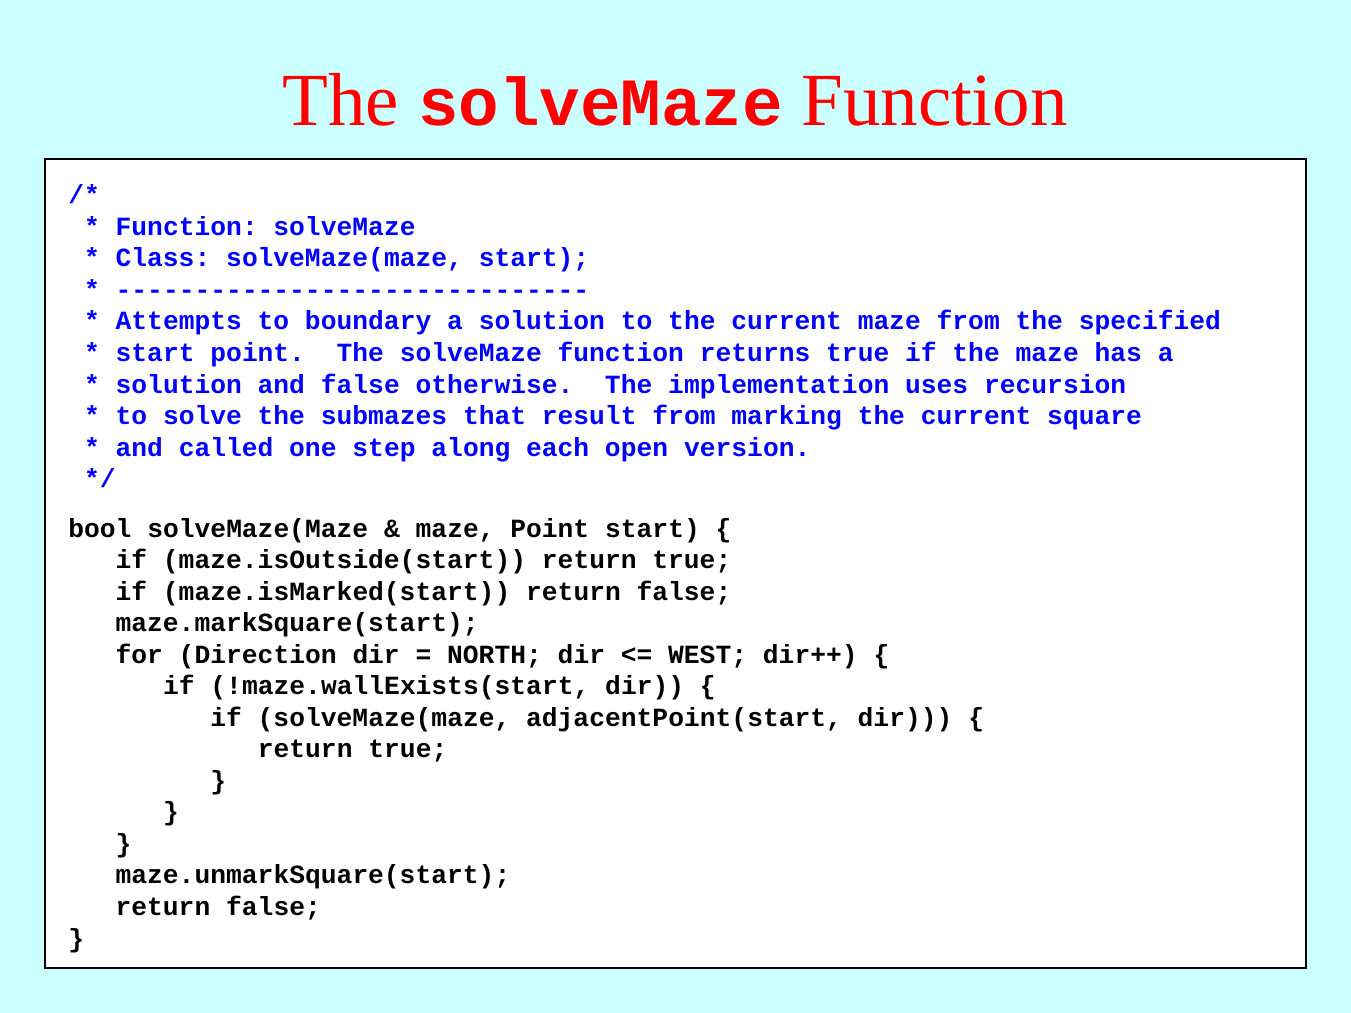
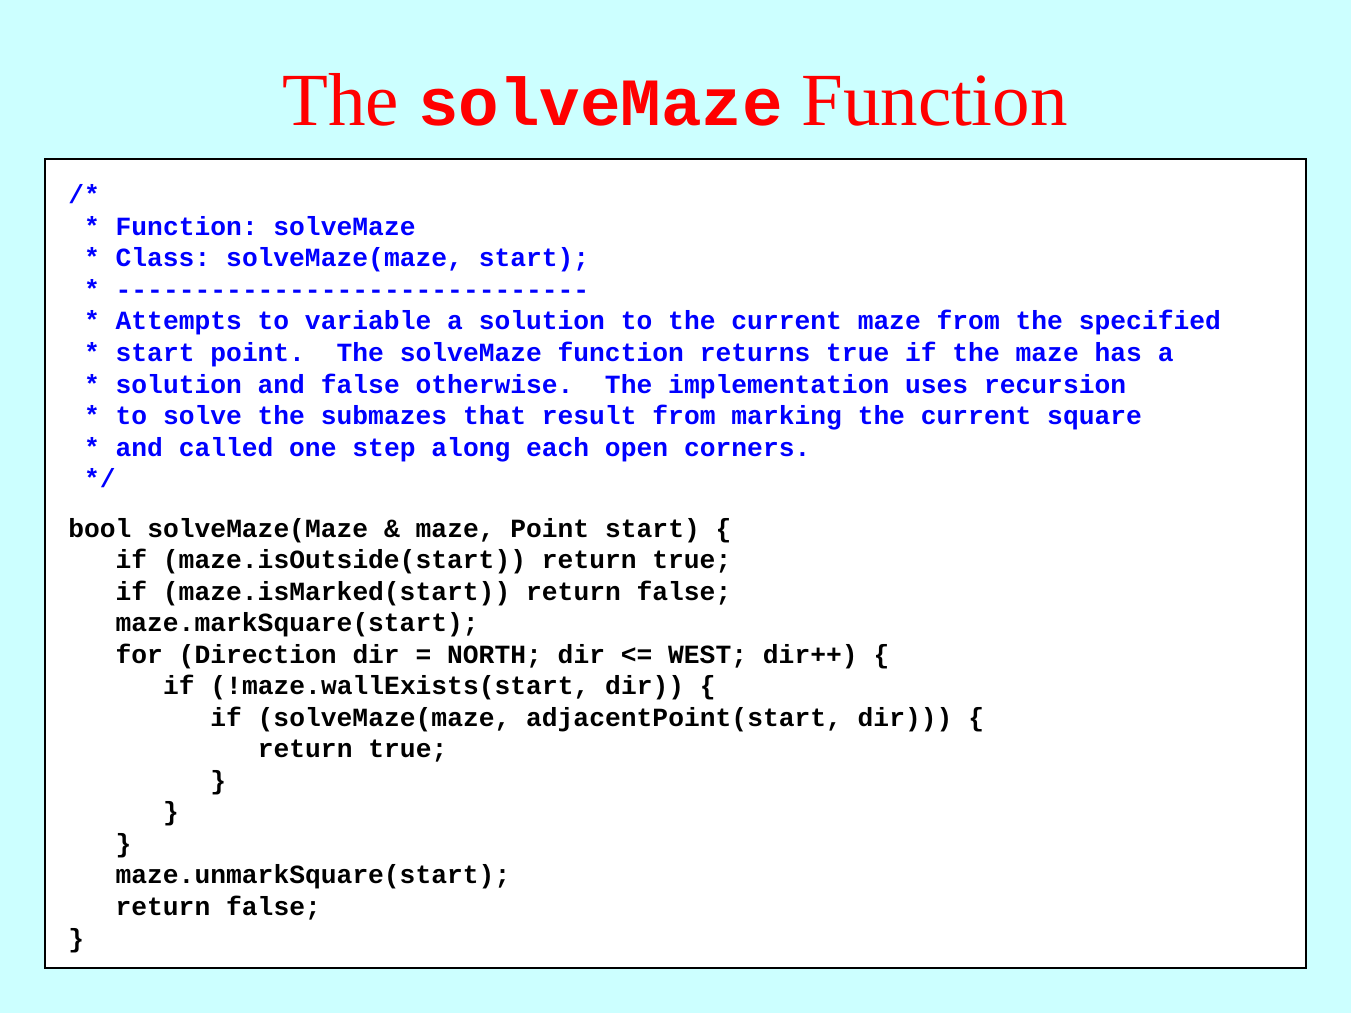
boundary: boundary -> variable
version: version -> corners
